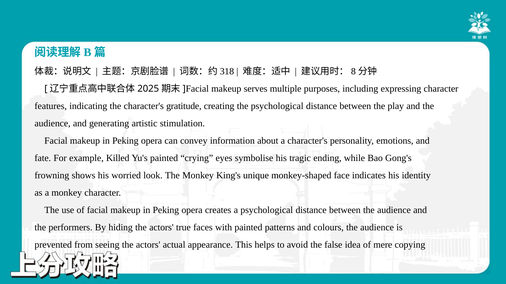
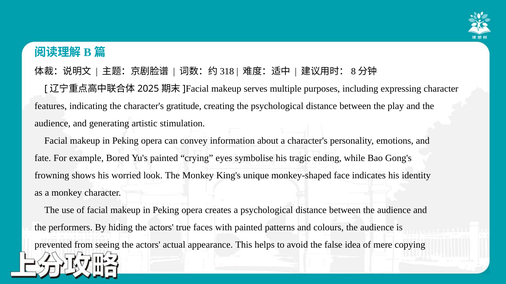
Killed: Killed -> Bored
